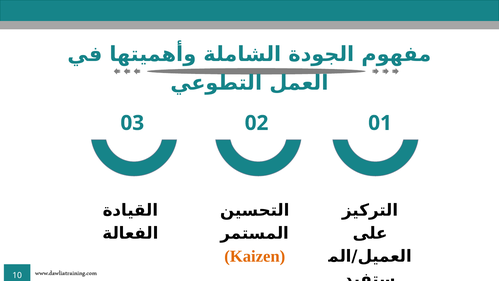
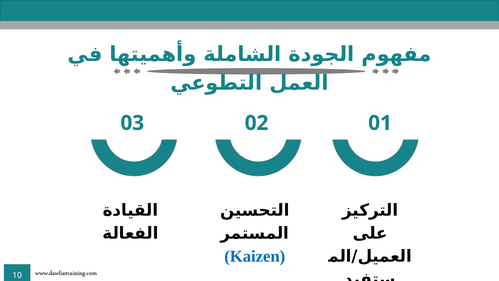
Kaizen colour: orange -> blue
